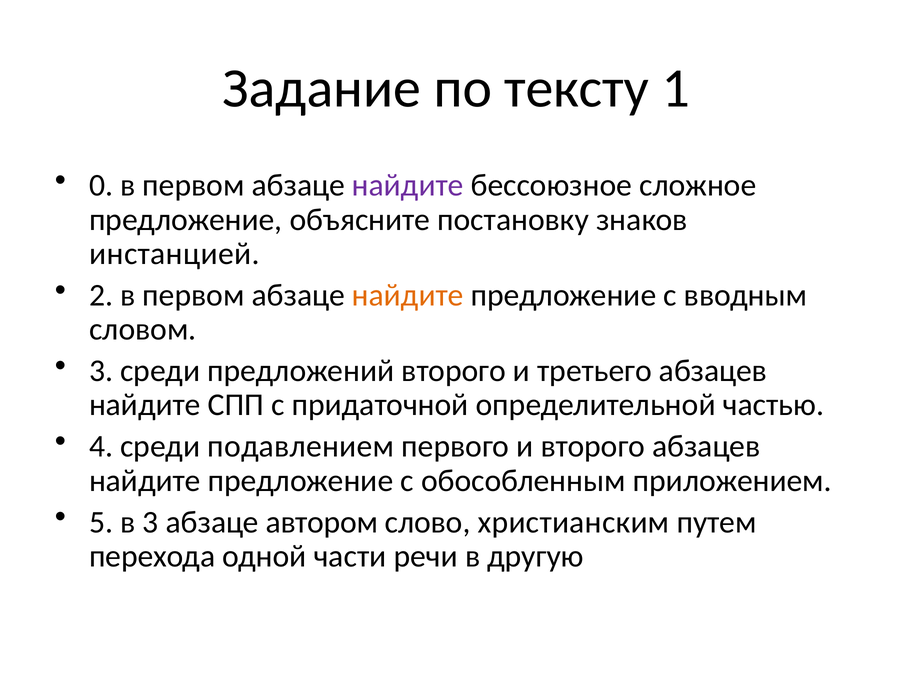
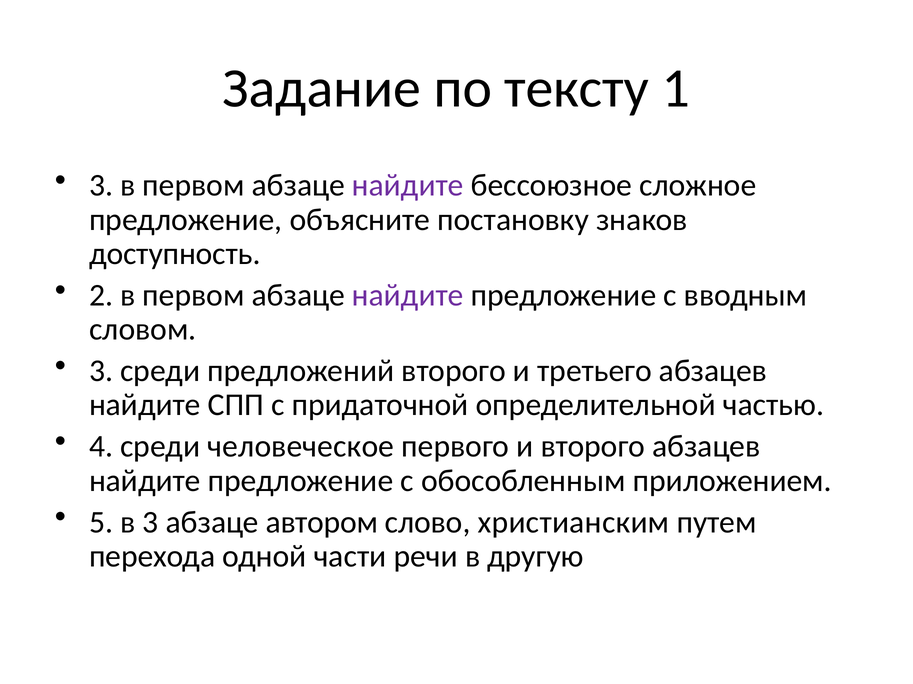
0 at (101, 186): 0 -> 3
инстанцией: инстанцией -> доступность
найдите at (408, 296) colour: orange -> purple
подавлением: подавлением -> человеческое
